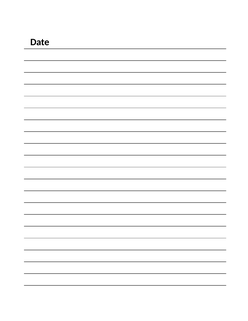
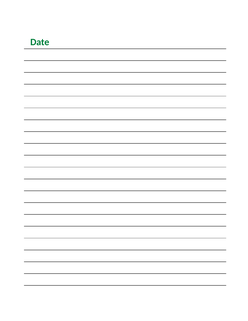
Date colour: black -> green
